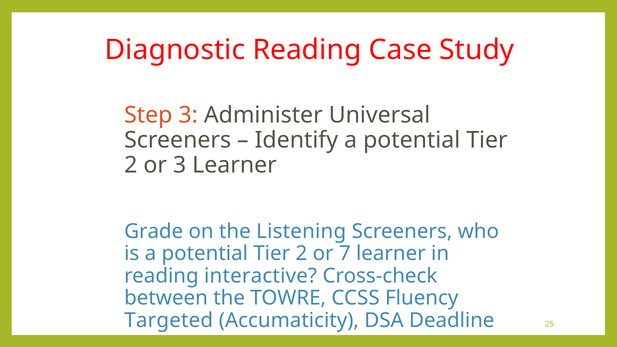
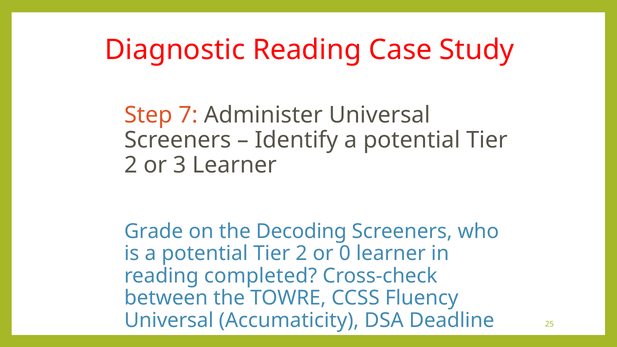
Step 3: 3 -> 7
Listening: Listening -> Decoding
7: 7 -> 0
interactive: interactive -> completed
Targeted at (169, 320): Targeted -> Universal
